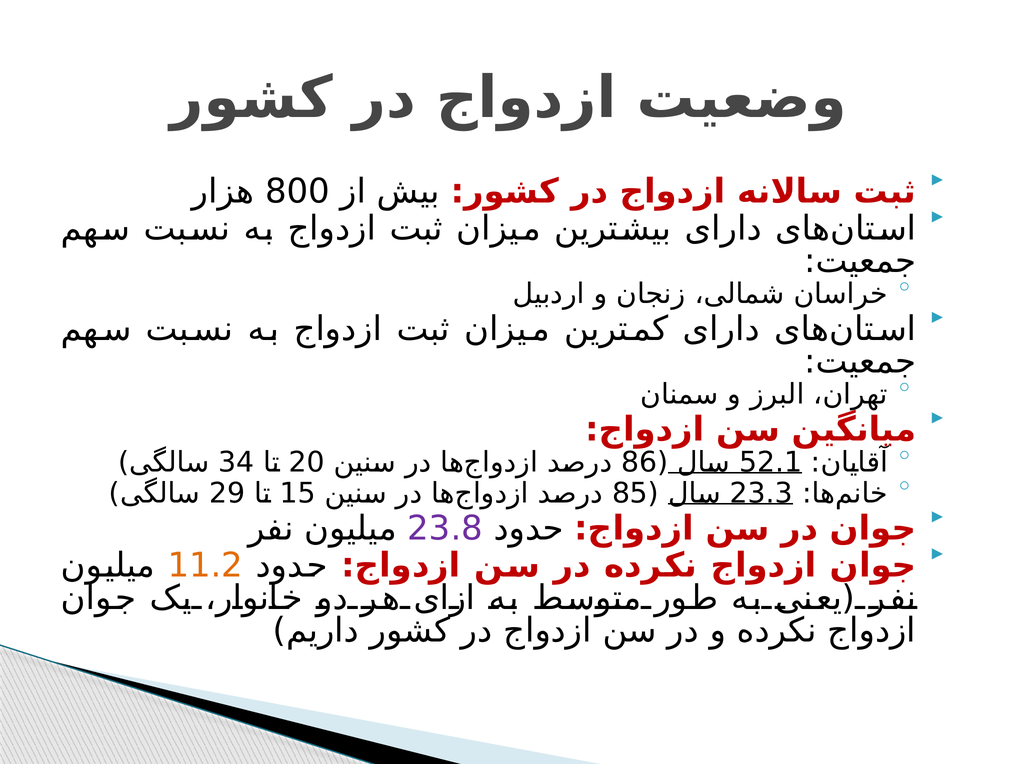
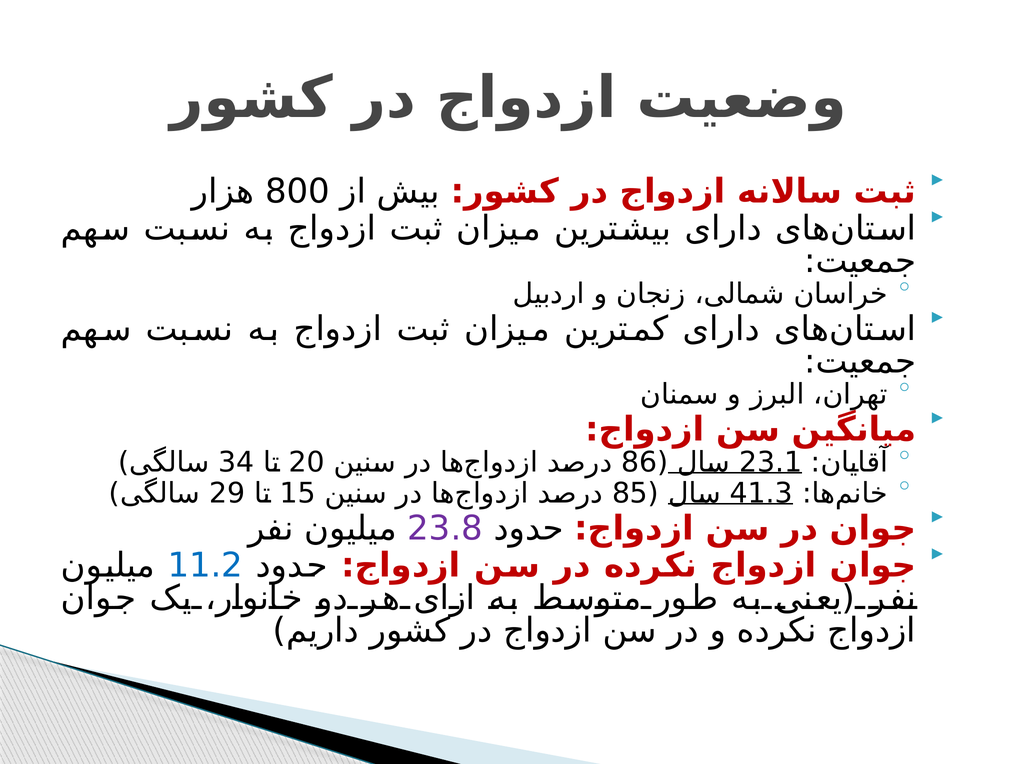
52.1: 52.1 -> 23.1
23.3: 23.3 -> 41.3
11.2 colour: orange -> blue
